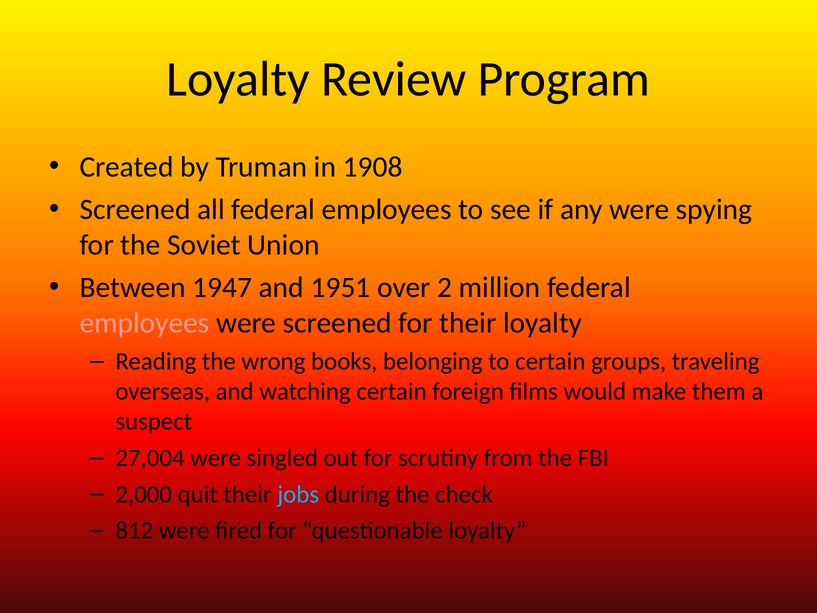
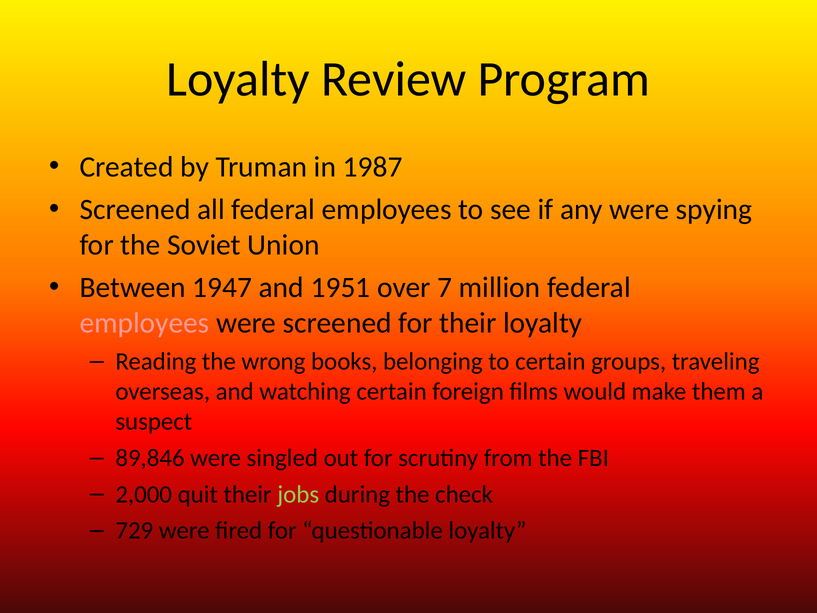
1908: 1908 -> 1987
2: 2 -> 7
27,004: 27,004 -> 89,846
jobs colour: light blue -> light green
812: 812 -> 729
